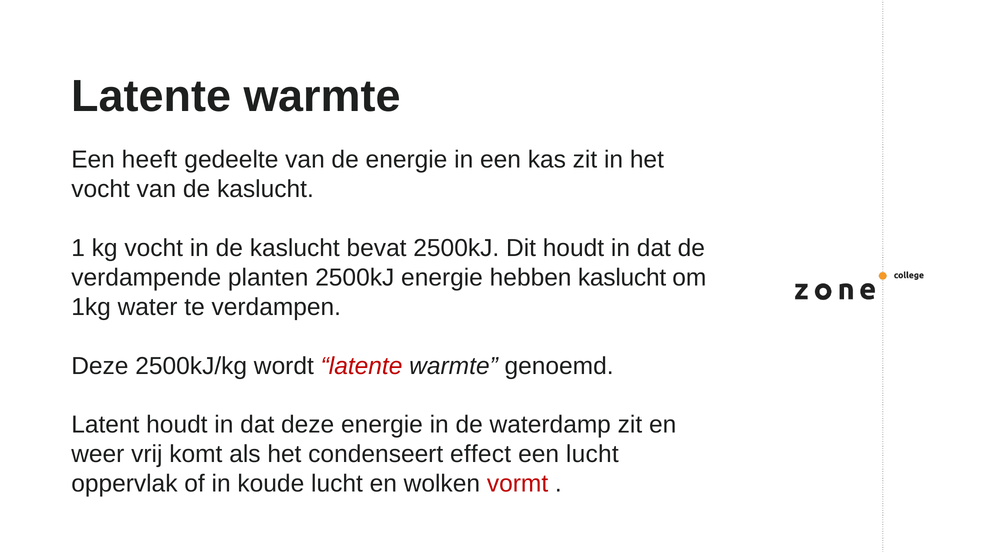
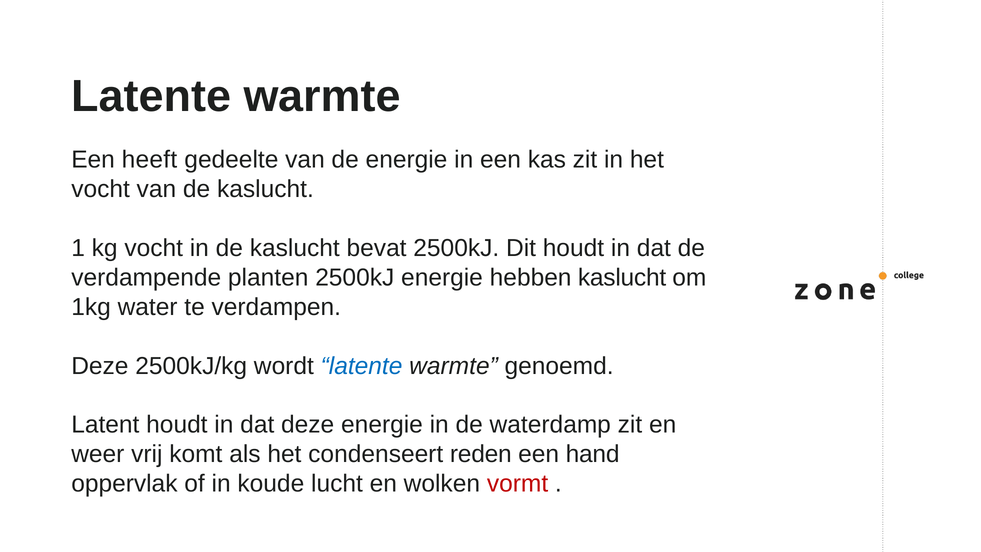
latente at (362, 366) colour: red -> blue
effect: effect -> reden
een lucht: lucht -> hand
